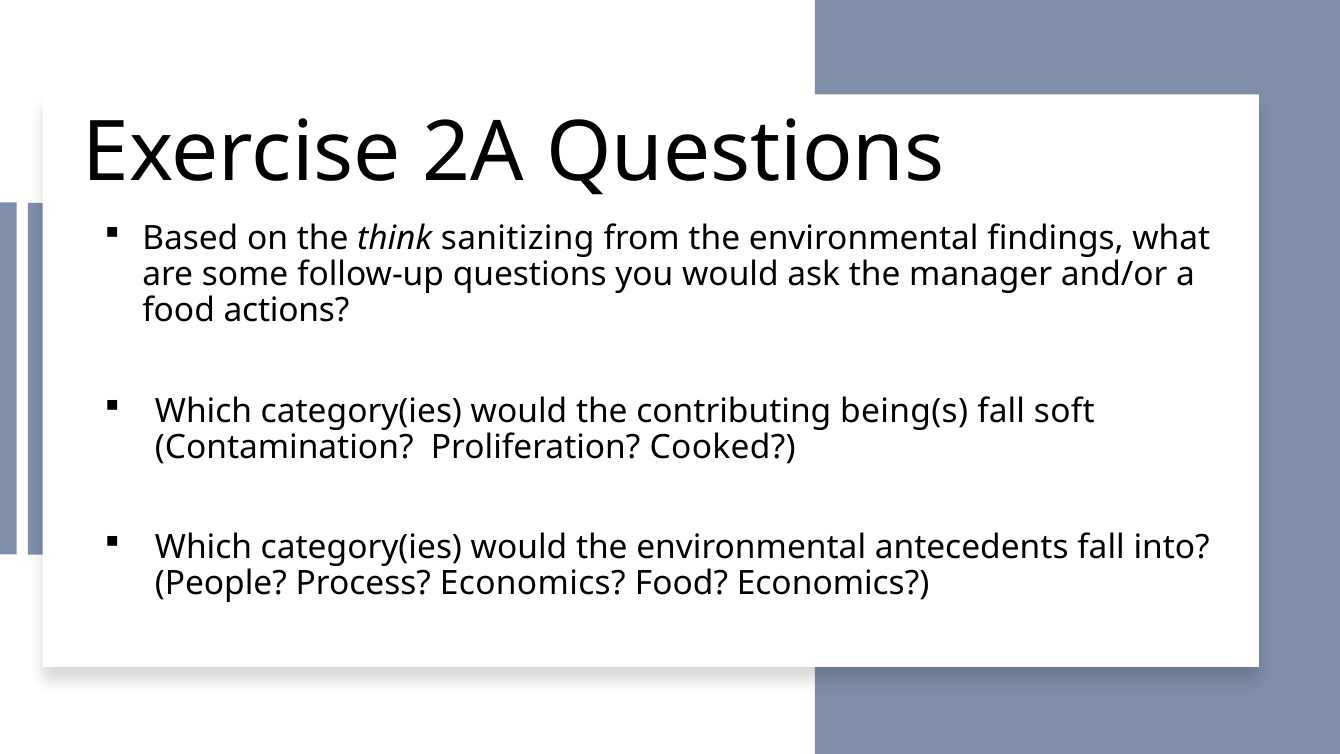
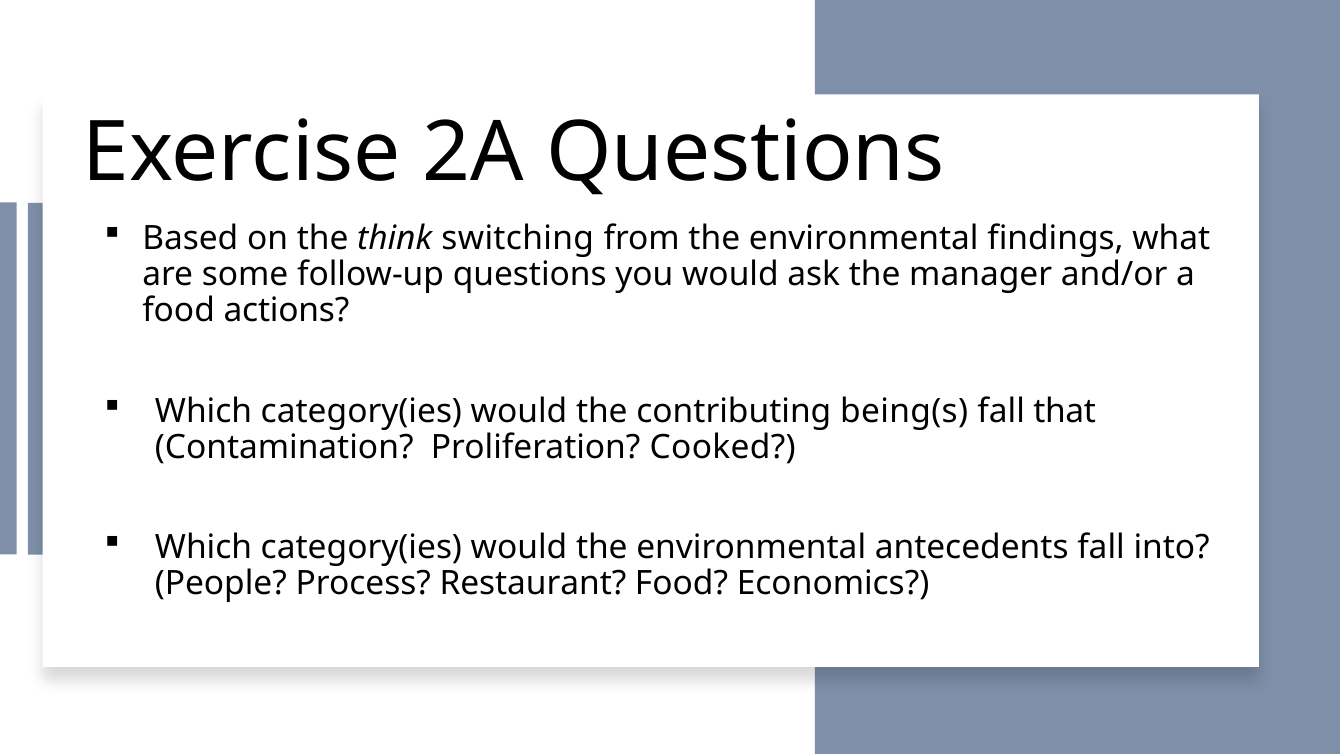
sanitizing: sanitizing -> switching
soft: soft -> that
Process Economics: Economics -> Restaurant
